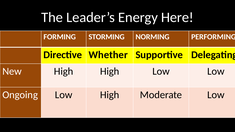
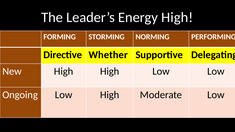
Energy Here: Here -> High
